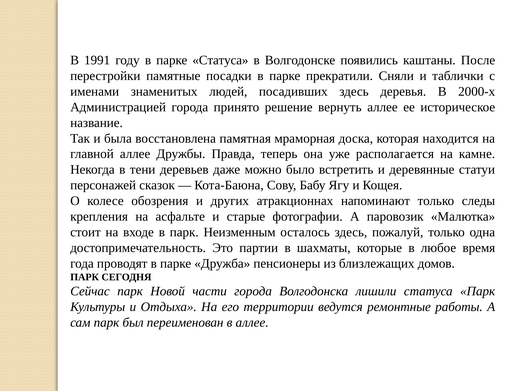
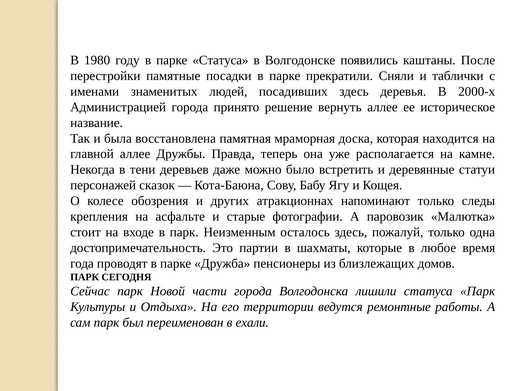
1991: 1991 -> 1980
в аллее: аллее -> ехали
